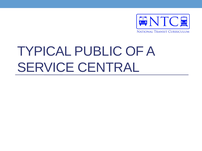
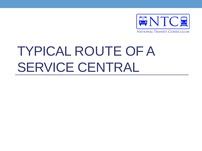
PUBLIC: PUBLIC -> ROUTE
